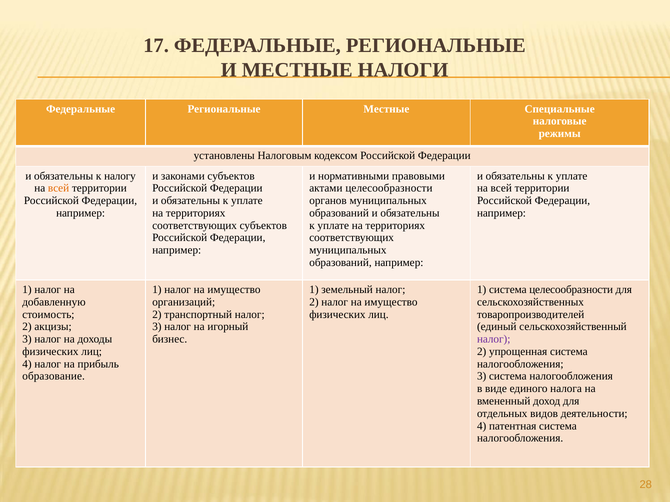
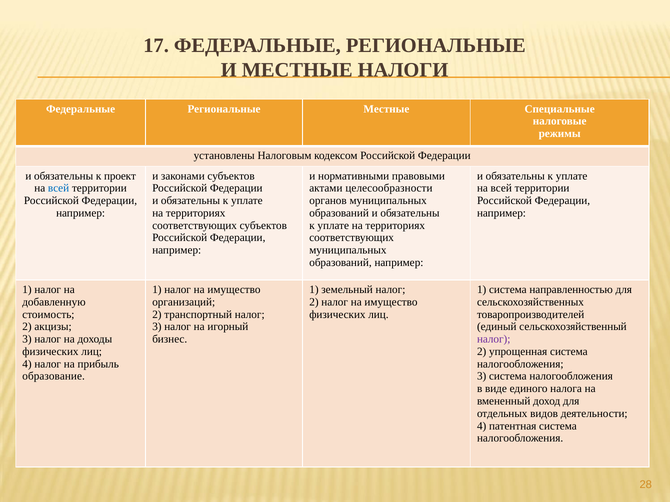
налогу: налогу -> проект
всей at (59, 188) colour: orange -> blue
система целесообразности: целесообразности -> направленностью
